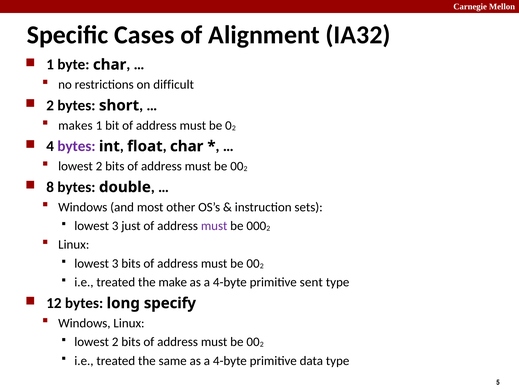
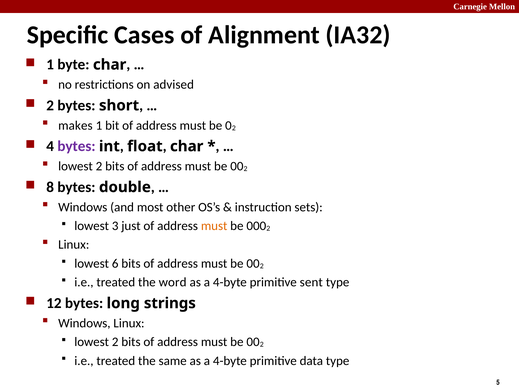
difficult: difficult -> advised
must at (214, 226) colour: purple -> orange
3 at (115, 264): 3 -> 6
make: make -> word
specify: specify -> strings
